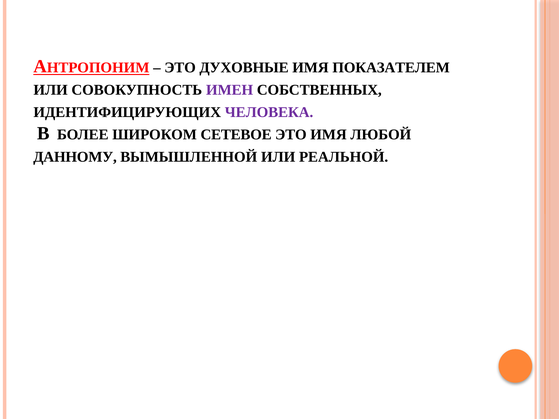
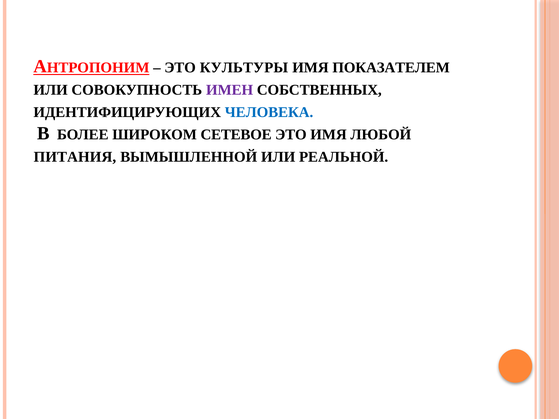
ДУХОВНЫЕ: ДУХОВНЫЕ -> КУЛЬТУРЫ
ЧЕЛОВЕКА colour: purple -> blue
ДАННОМУ: ДАННОМУ -> ПИТАНИЯ
